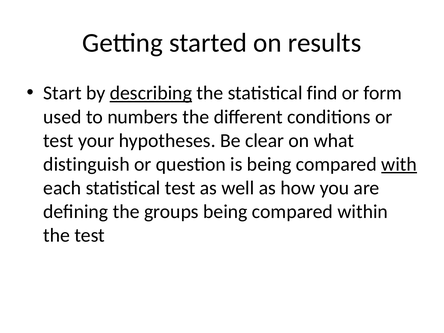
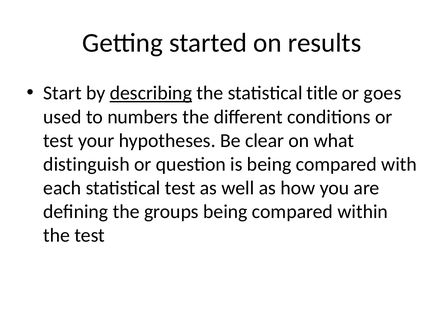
find: find -> title
form: form -> goes
with underline: present -> none
